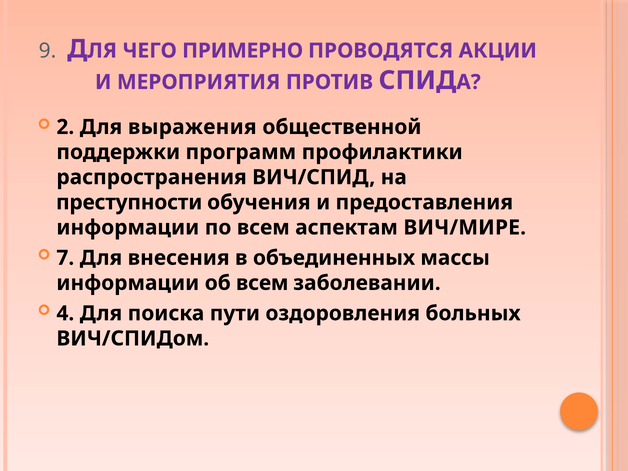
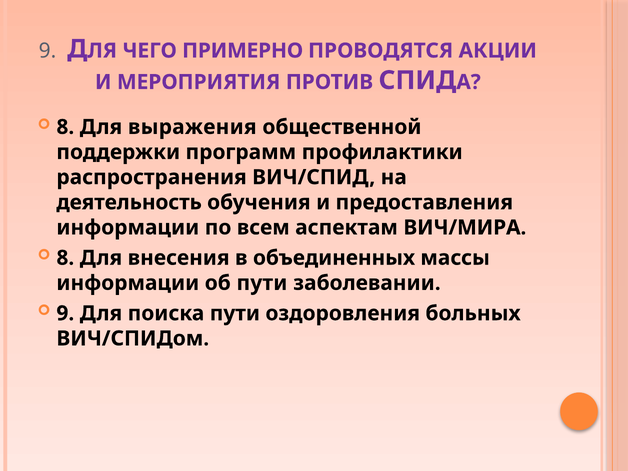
2 at (65, 127): 2 -> 8
преступности: преступности -> деятельность
ВИЧ/МИРЕ: ВИЧ/МИРЕ -> ВИЧ/МИРА
7 at (65, 258): 7 -> 8
об всем: всем -> пути
4 at (65, 313): 4 -> 9
